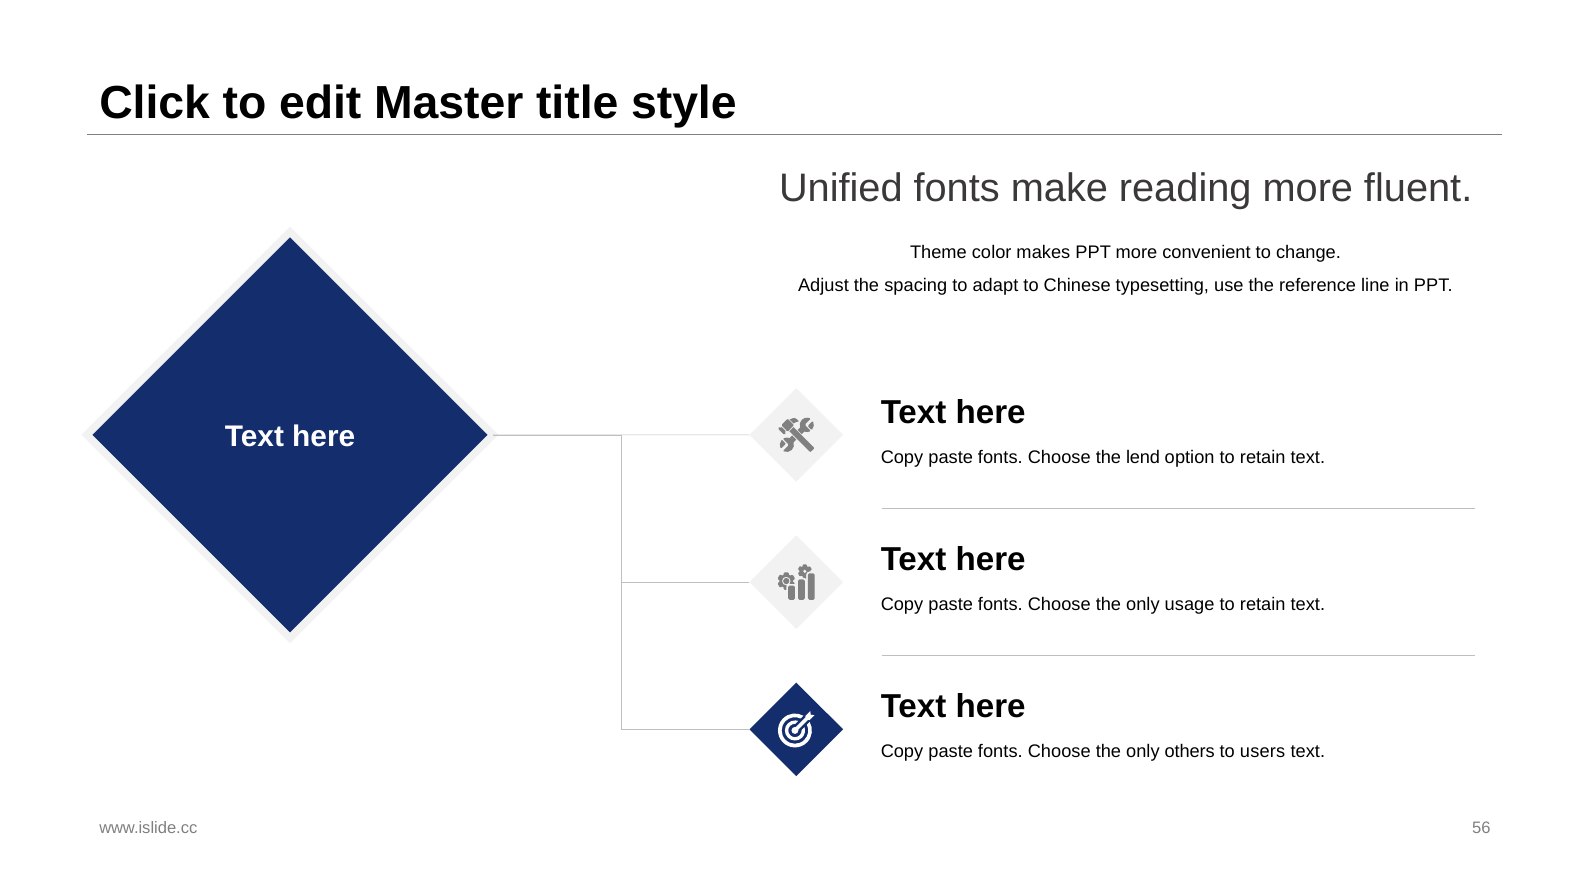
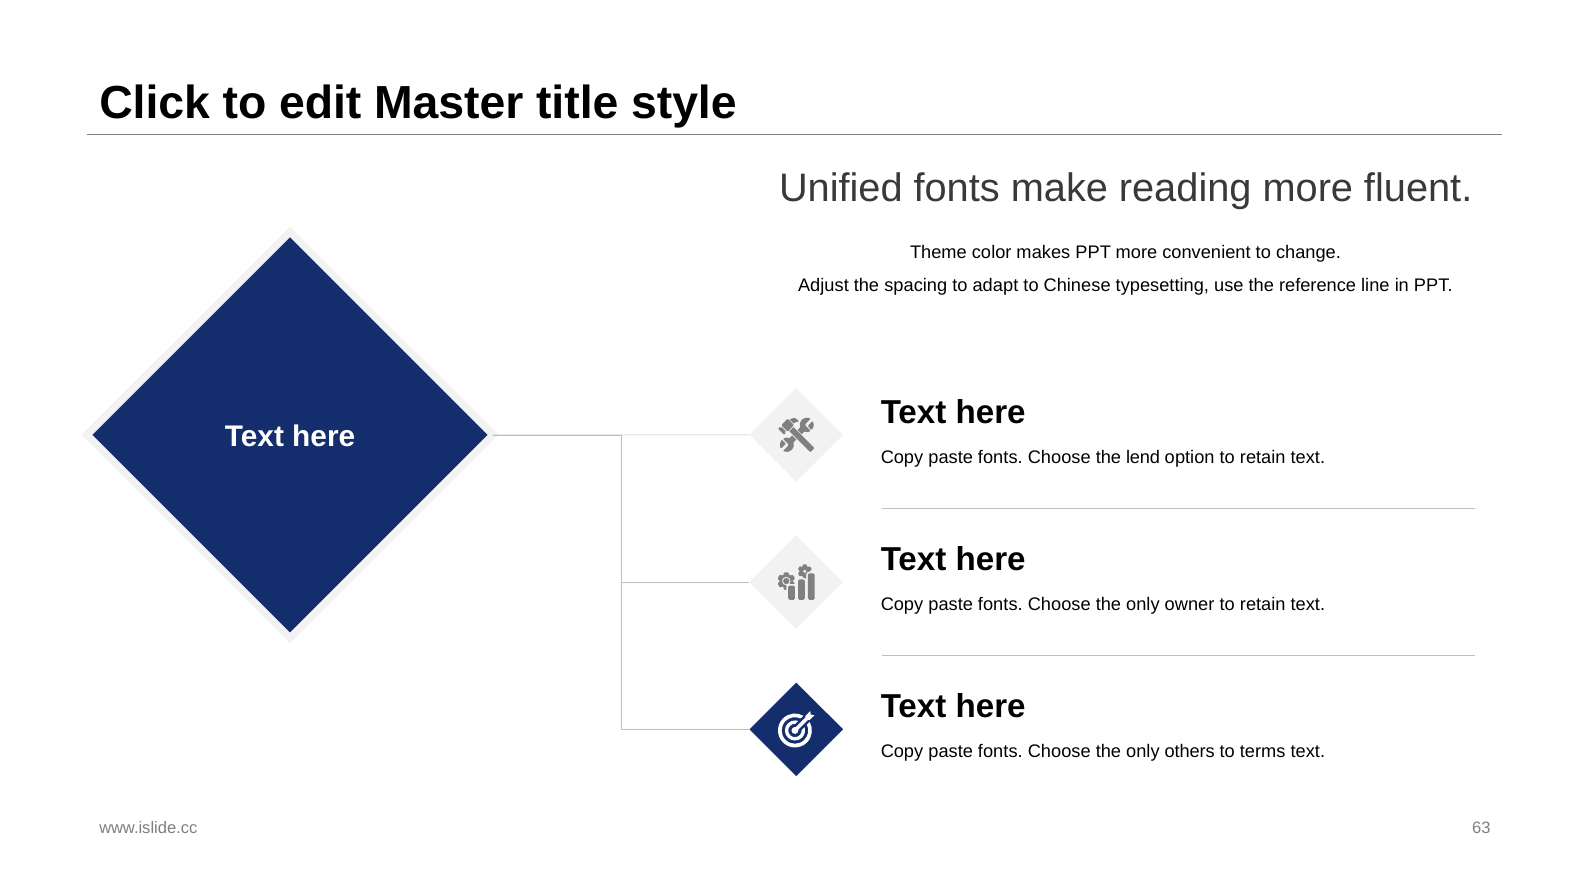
usage: usage -> owner
users: users -> terms
56: 56 -> 63
